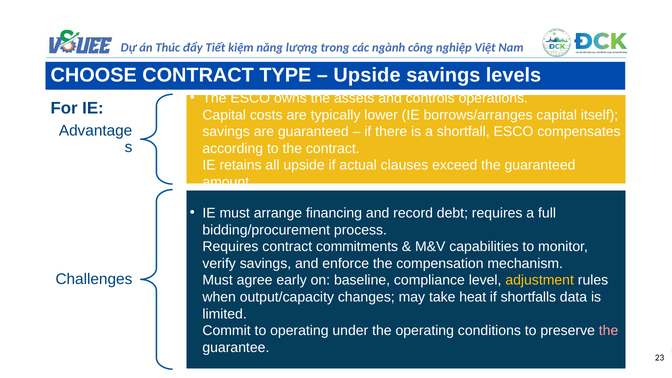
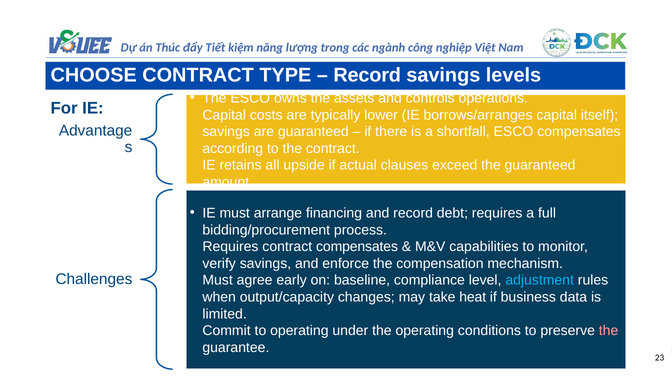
Upside at (367, 75): Upside -> Record
contract commitments: commitments -> compensates
adjustment colour: yellow -> light blue
shortfalls: shortfalls -> business
